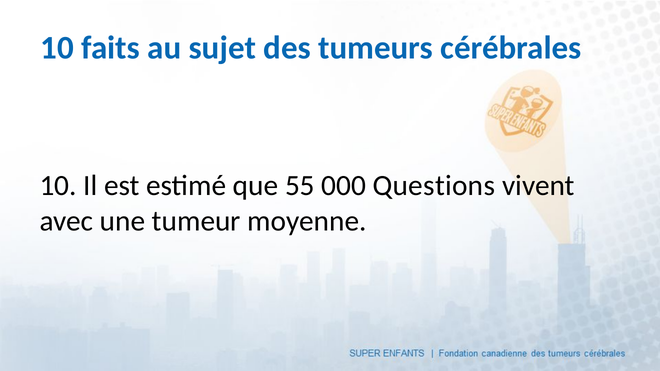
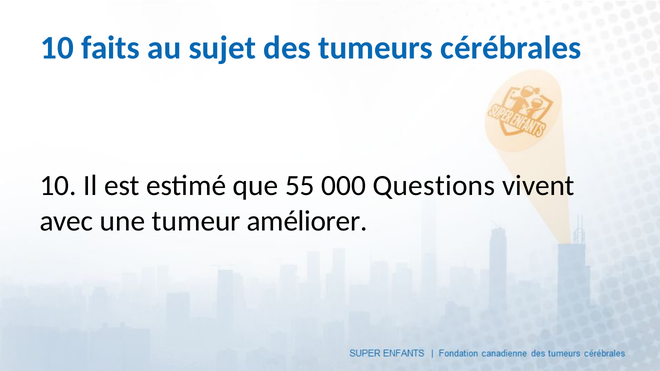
moyenne: moyenne -> améliorer
